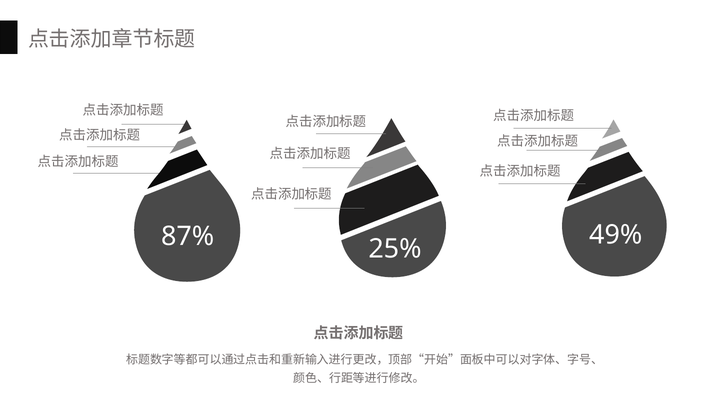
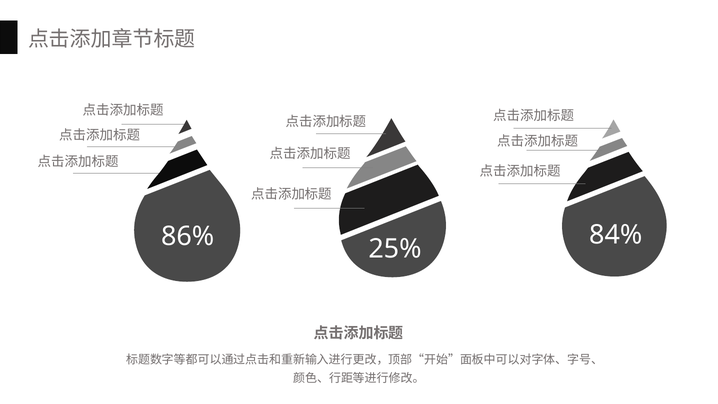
49%: 49% -> 84%
87%: 87% -> 86%
